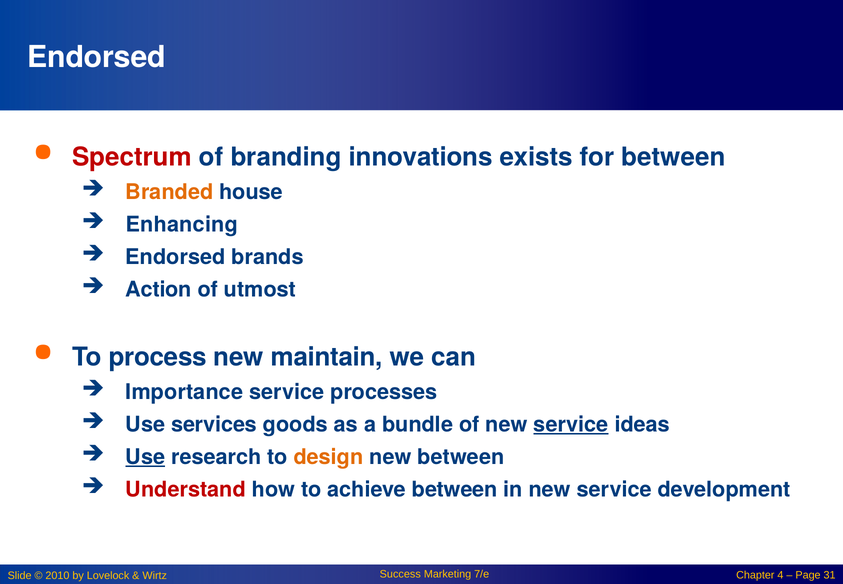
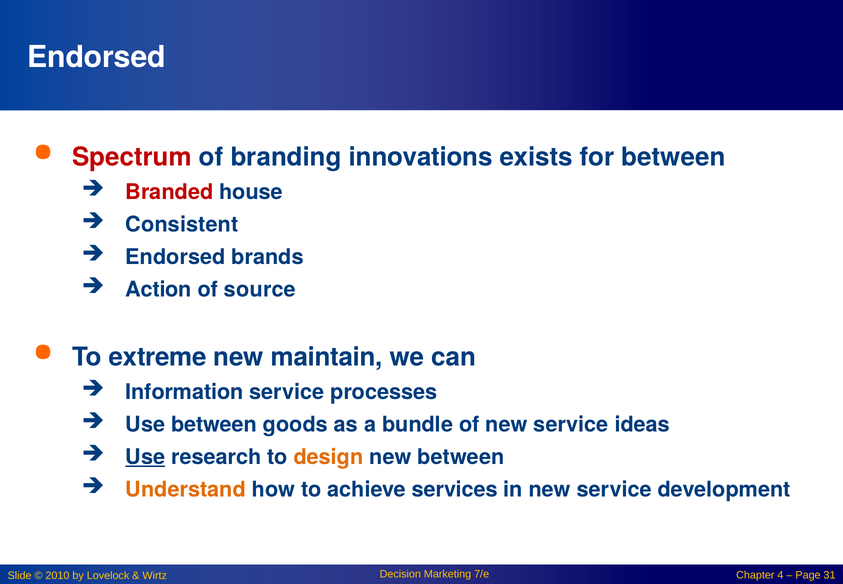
Branded colour: orange -> red
Enhancing: Enhancing -> Consistent
utmost: utmost -> source
process: process -> extreme
Importance: Importance -> Information
Use services: services -> between
service at (571, 424) underline: present -> none
Understand colour: red -> orange
achieve between: between -> services
Success: Success -> Decision
